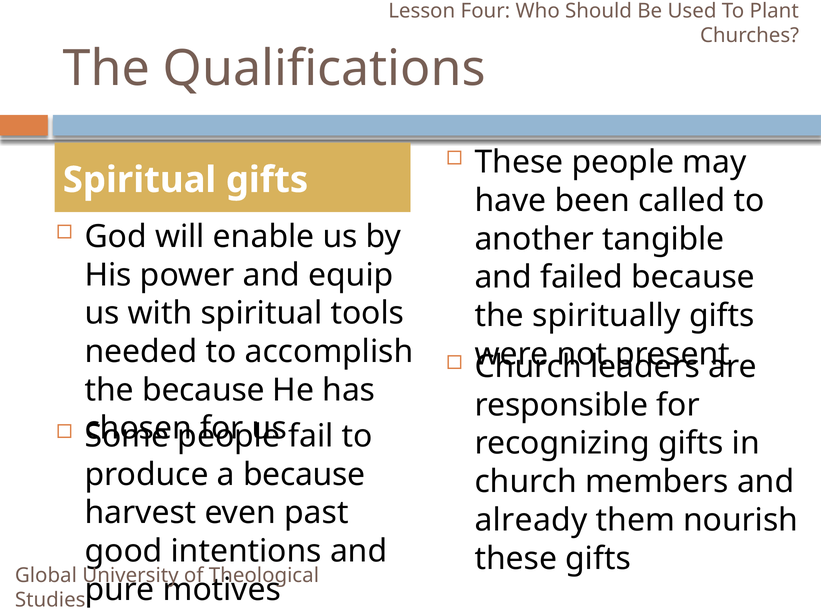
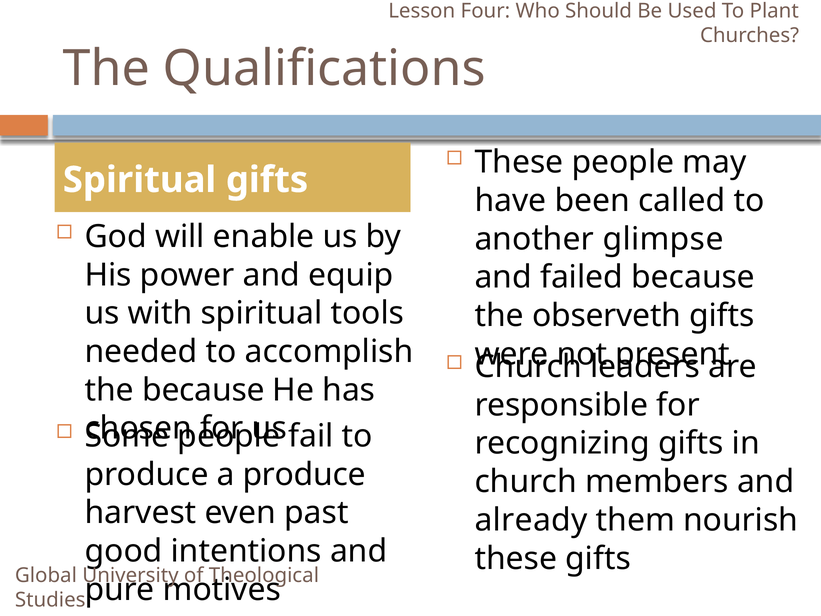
tangible: tangible -> glimpse
spiritually: spiritually -> observeth
a because: because -> produce
